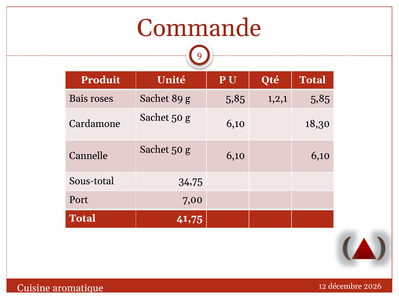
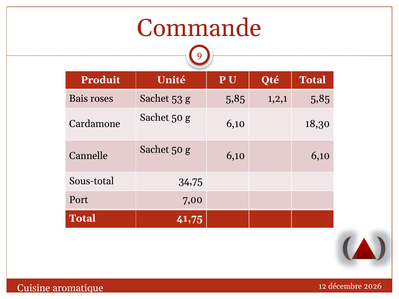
89: 89 -> 53
